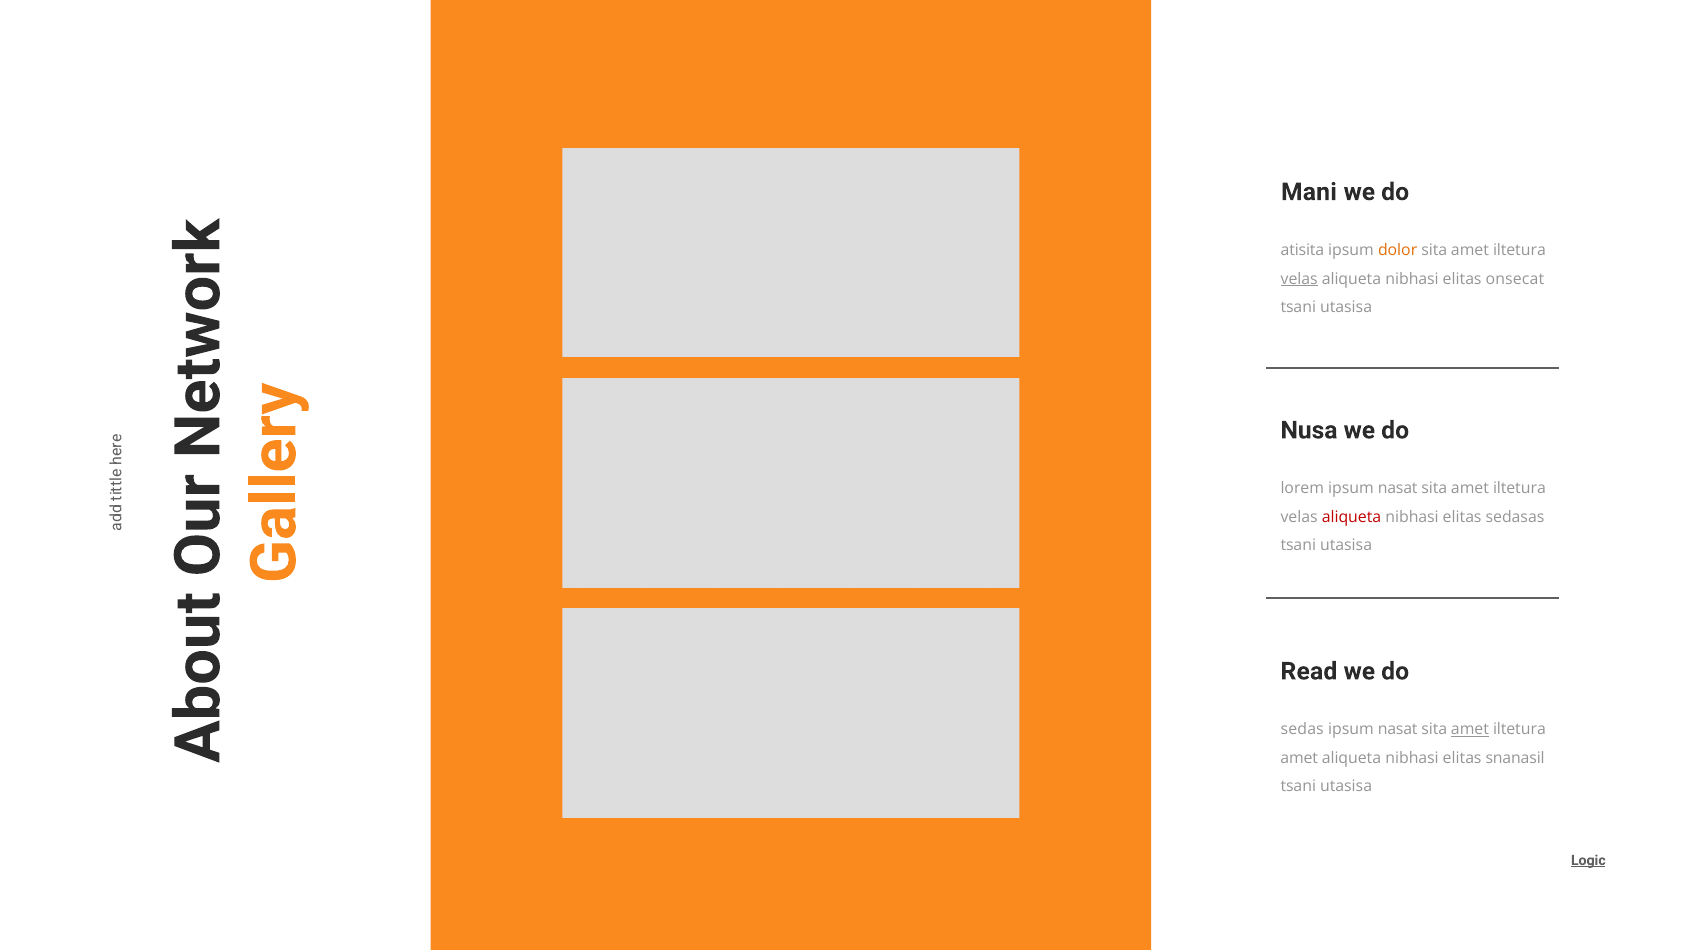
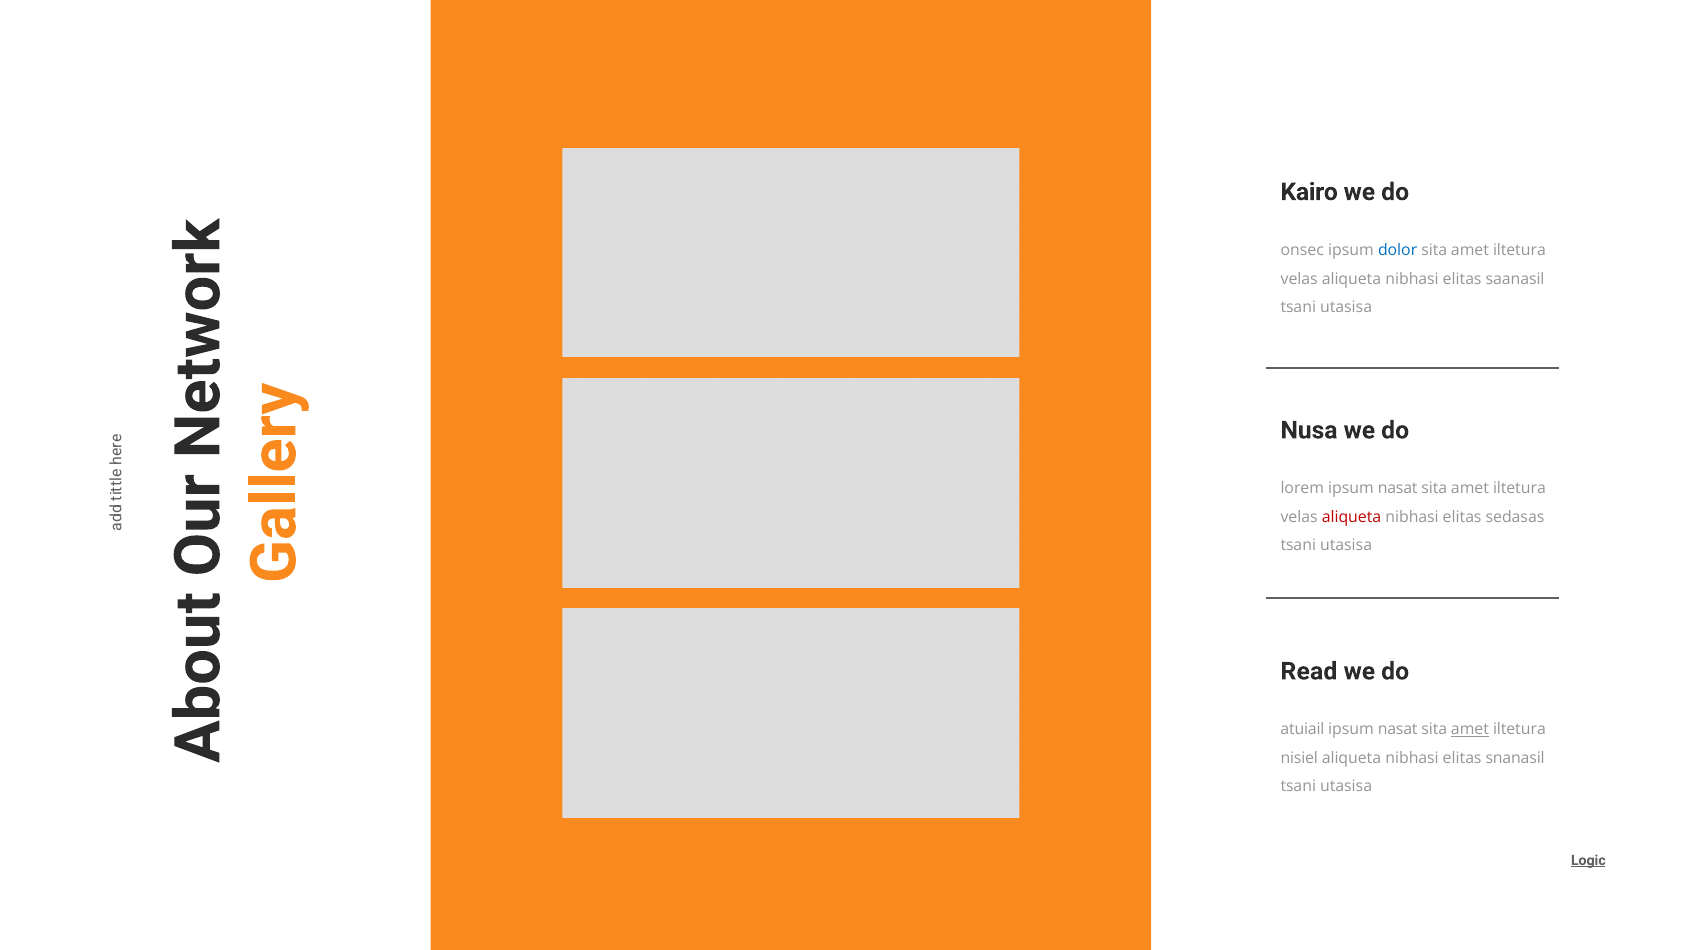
Mani: Mani -> Kairo
atisita: atisita -> onsec
dolor colour: orange -> blue
velas at (1299, 279) underline: present -> none
onsecat: onsecat -> saanasil
sedas: sedas -> atuiail
amet at (1299, 758): amet -> nisiel
